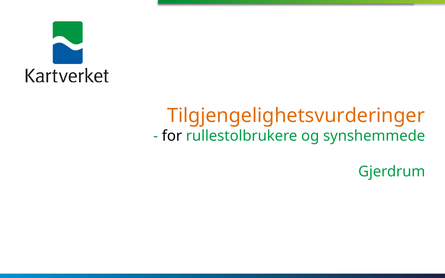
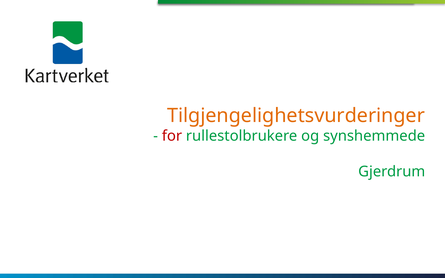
for colour: black -> red
